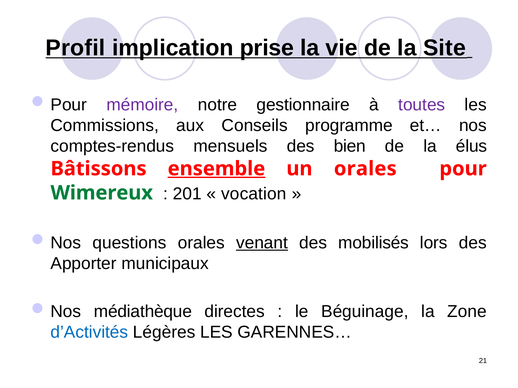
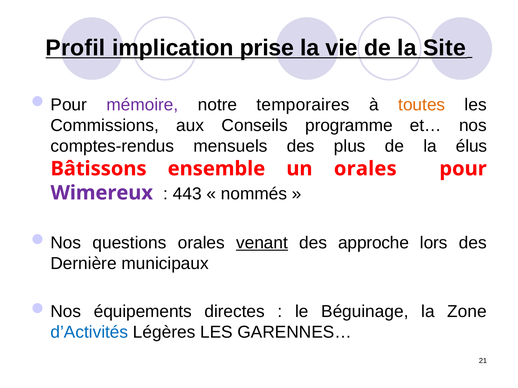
gestionnaire: gestionnaire -> temporaires
toutes colour: purple -> orange
bien: bien -> plus
ensemble underline: present -> none
Wimereux colour: green -> purple
201: 201 -> 443
vocation: vocation -> nommés
mobilisés: mobilisés -> approche
Apporter: Apporter -> Dernière
médiathèque: médiathèque -> équipements
